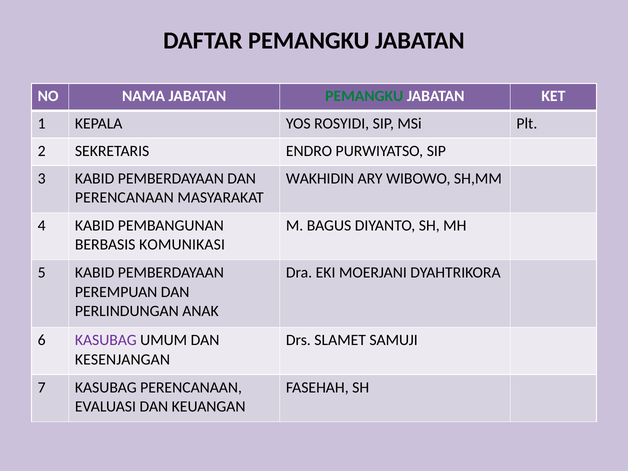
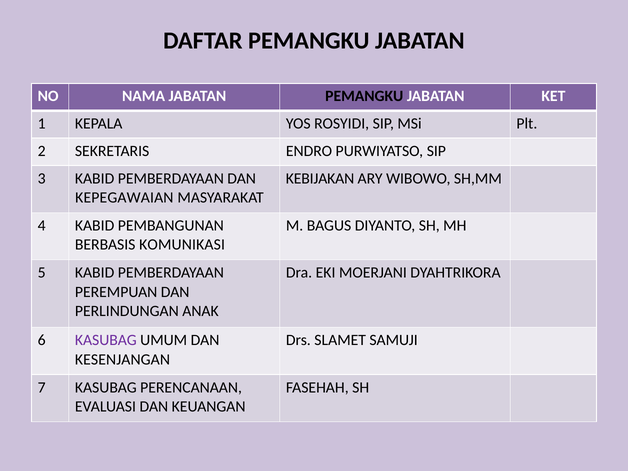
PEMANGKU at (364, 96) colour: green -> black
WAKHIDIN: WAKHIDIN -> KEBIJAKAN
PERENCANAAN at (124, 198): PERENCANAAN -> KEPEGAWAIAN
